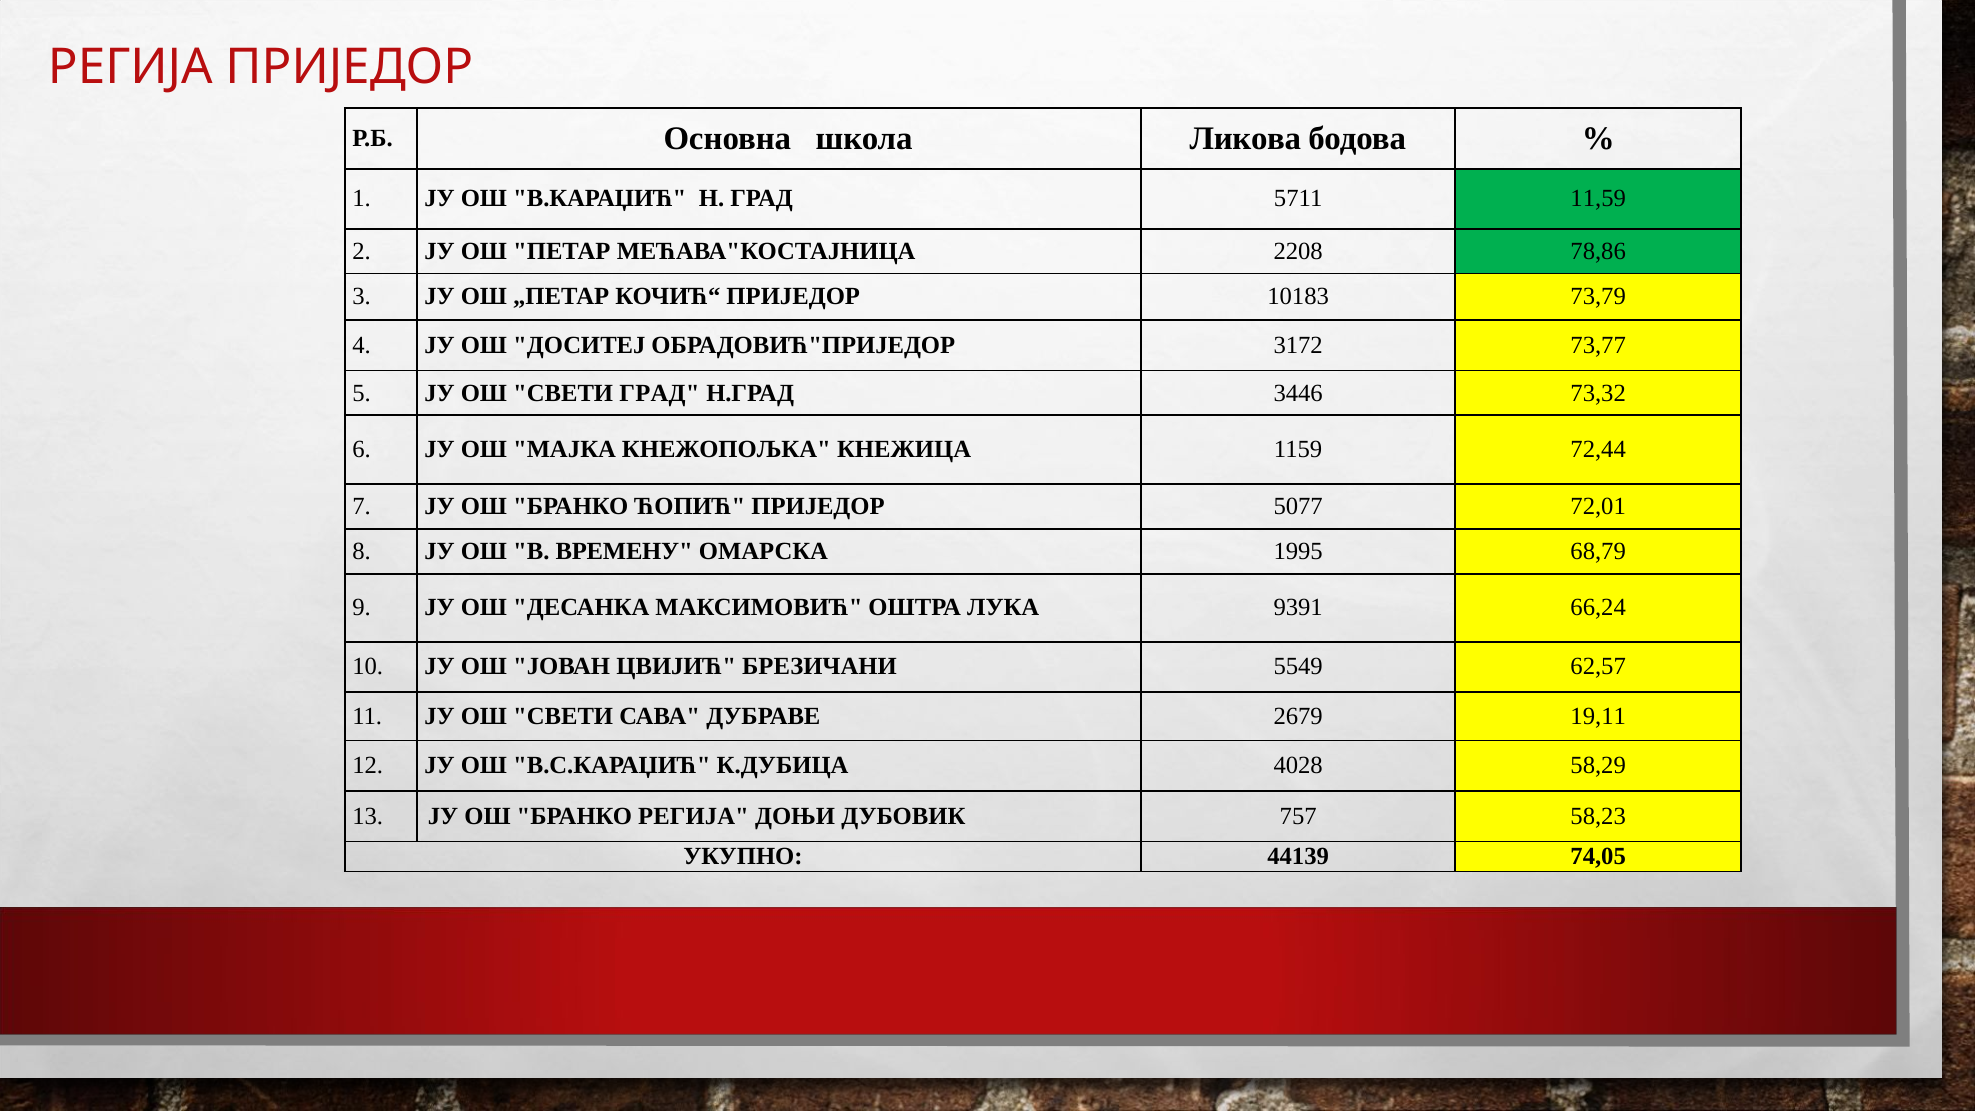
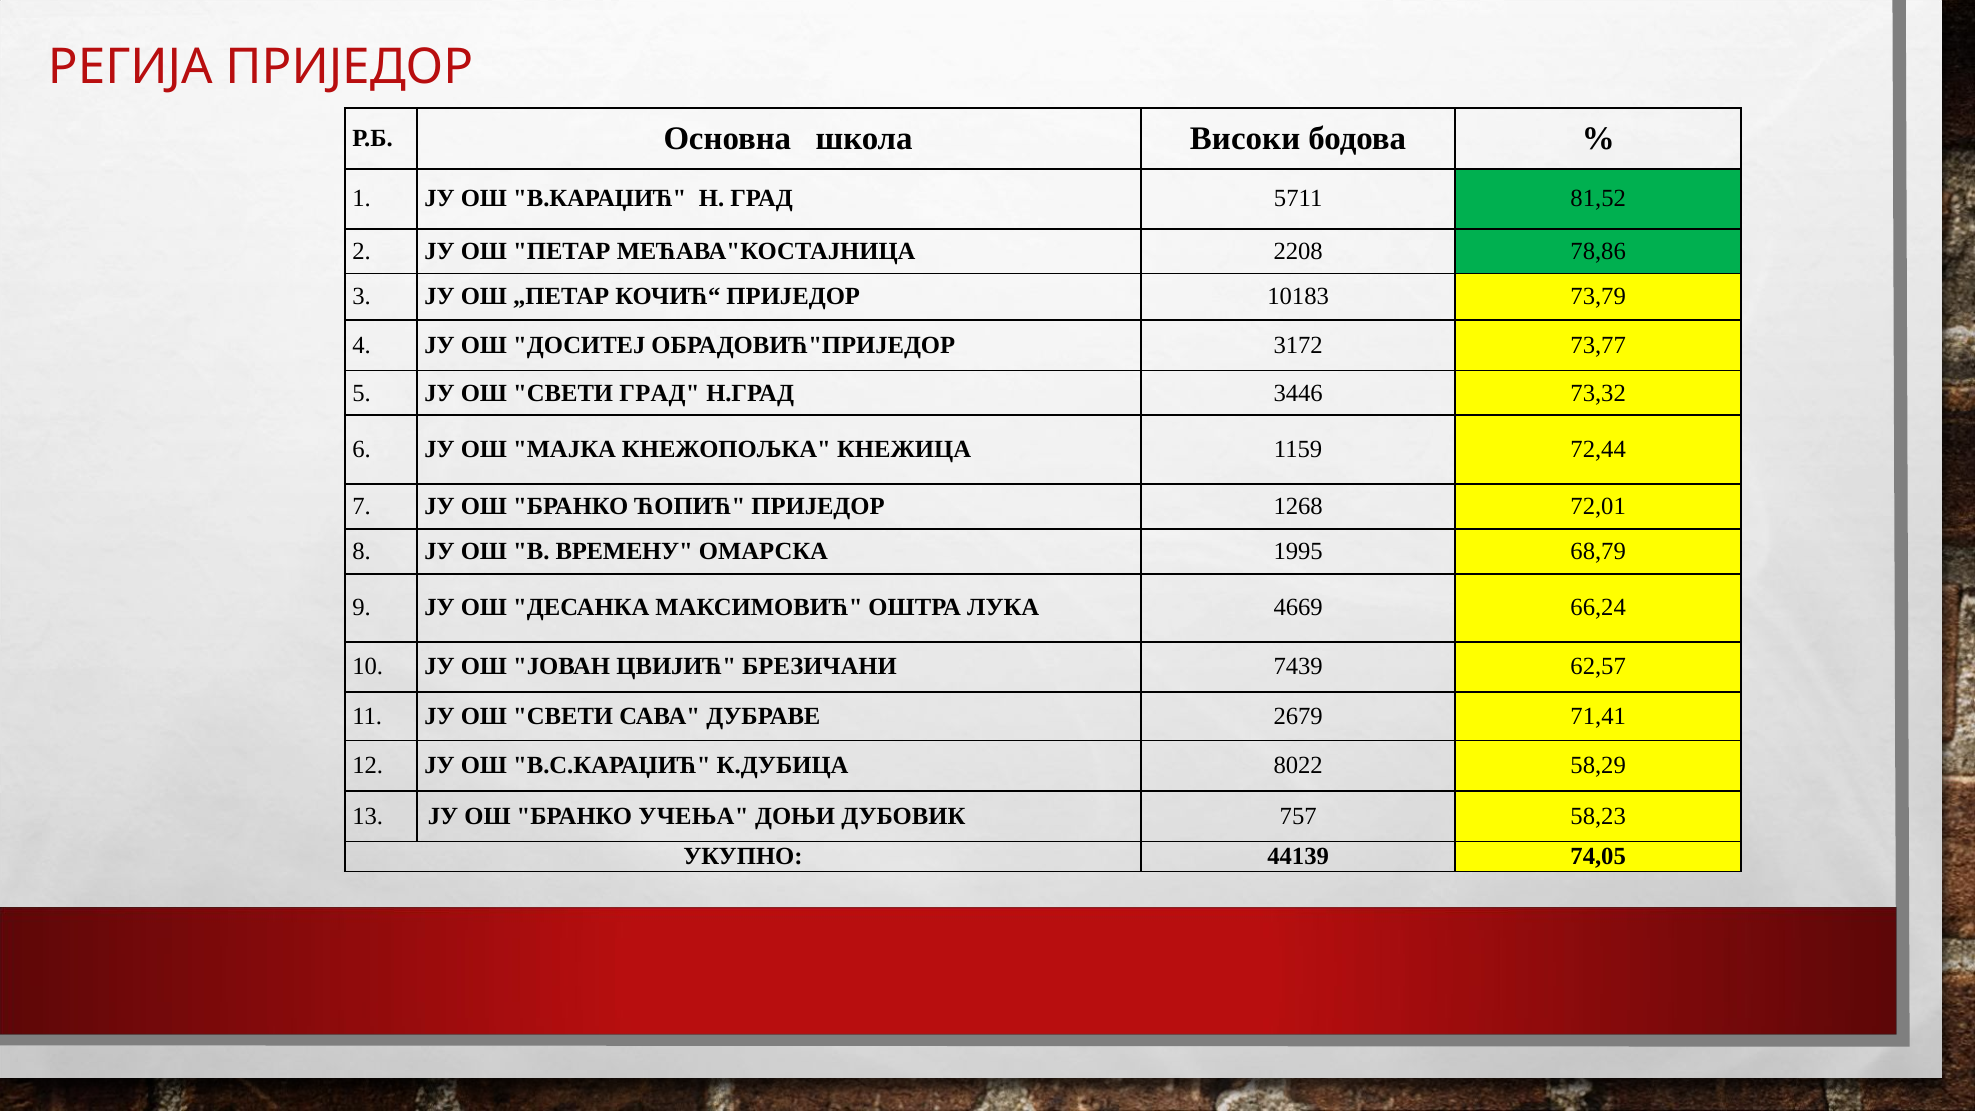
Ликова: Ликова -> Високи
11,59: 11,59 -> 81,52
5077: 5077 -> 1268
9391: 9391 -> 4669
5549: 5549 -> 7439
19,11: 19,11 -> 71,41
4028: 4028 -> 8022
БРАНКО РЕГИЈА: РЕГИЈА -> УЧЕЊА
